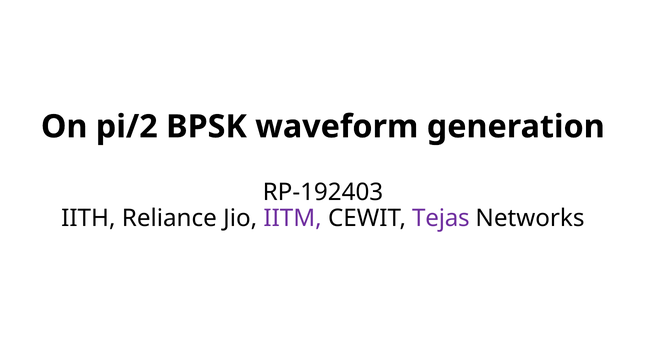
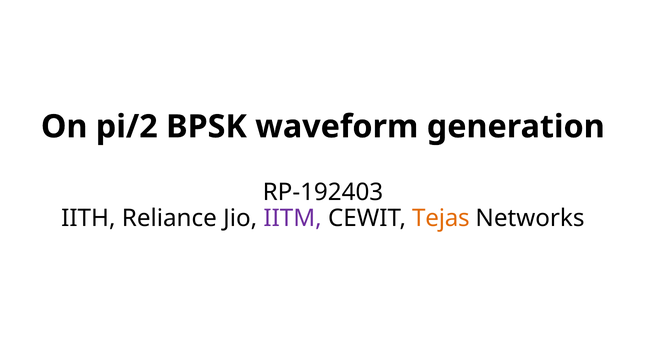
Tejas colour: purple -> orange
